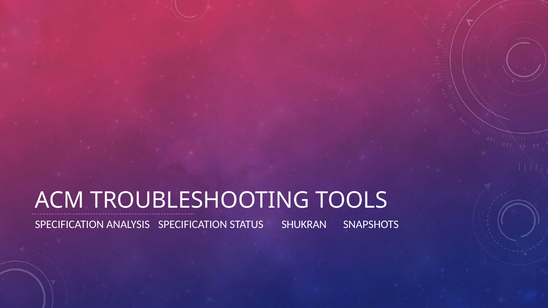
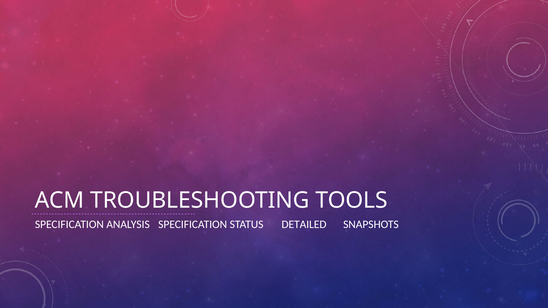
SHUKRAN: SHUKRAN -> DETAILED
